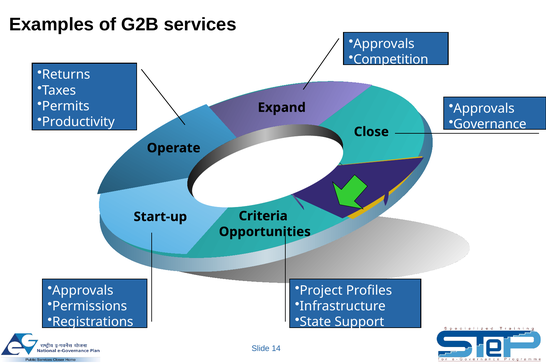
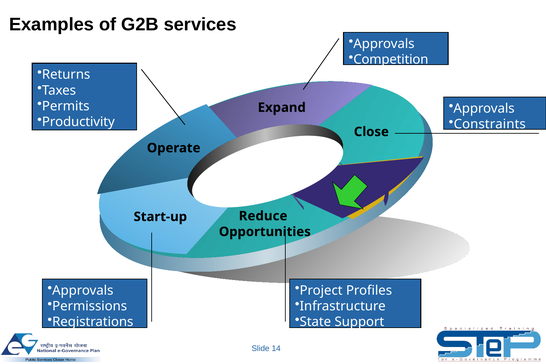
Governance: Governance -> Constraints
Criteria: Criteria -> Reduce
